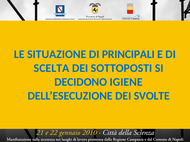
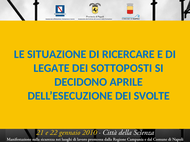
PRINCIPALI: PRINCIPALI -> RICERCARE
SCELTA: SCELTA -> LEGATE
IGIENE: IGIENE -> APRILE
